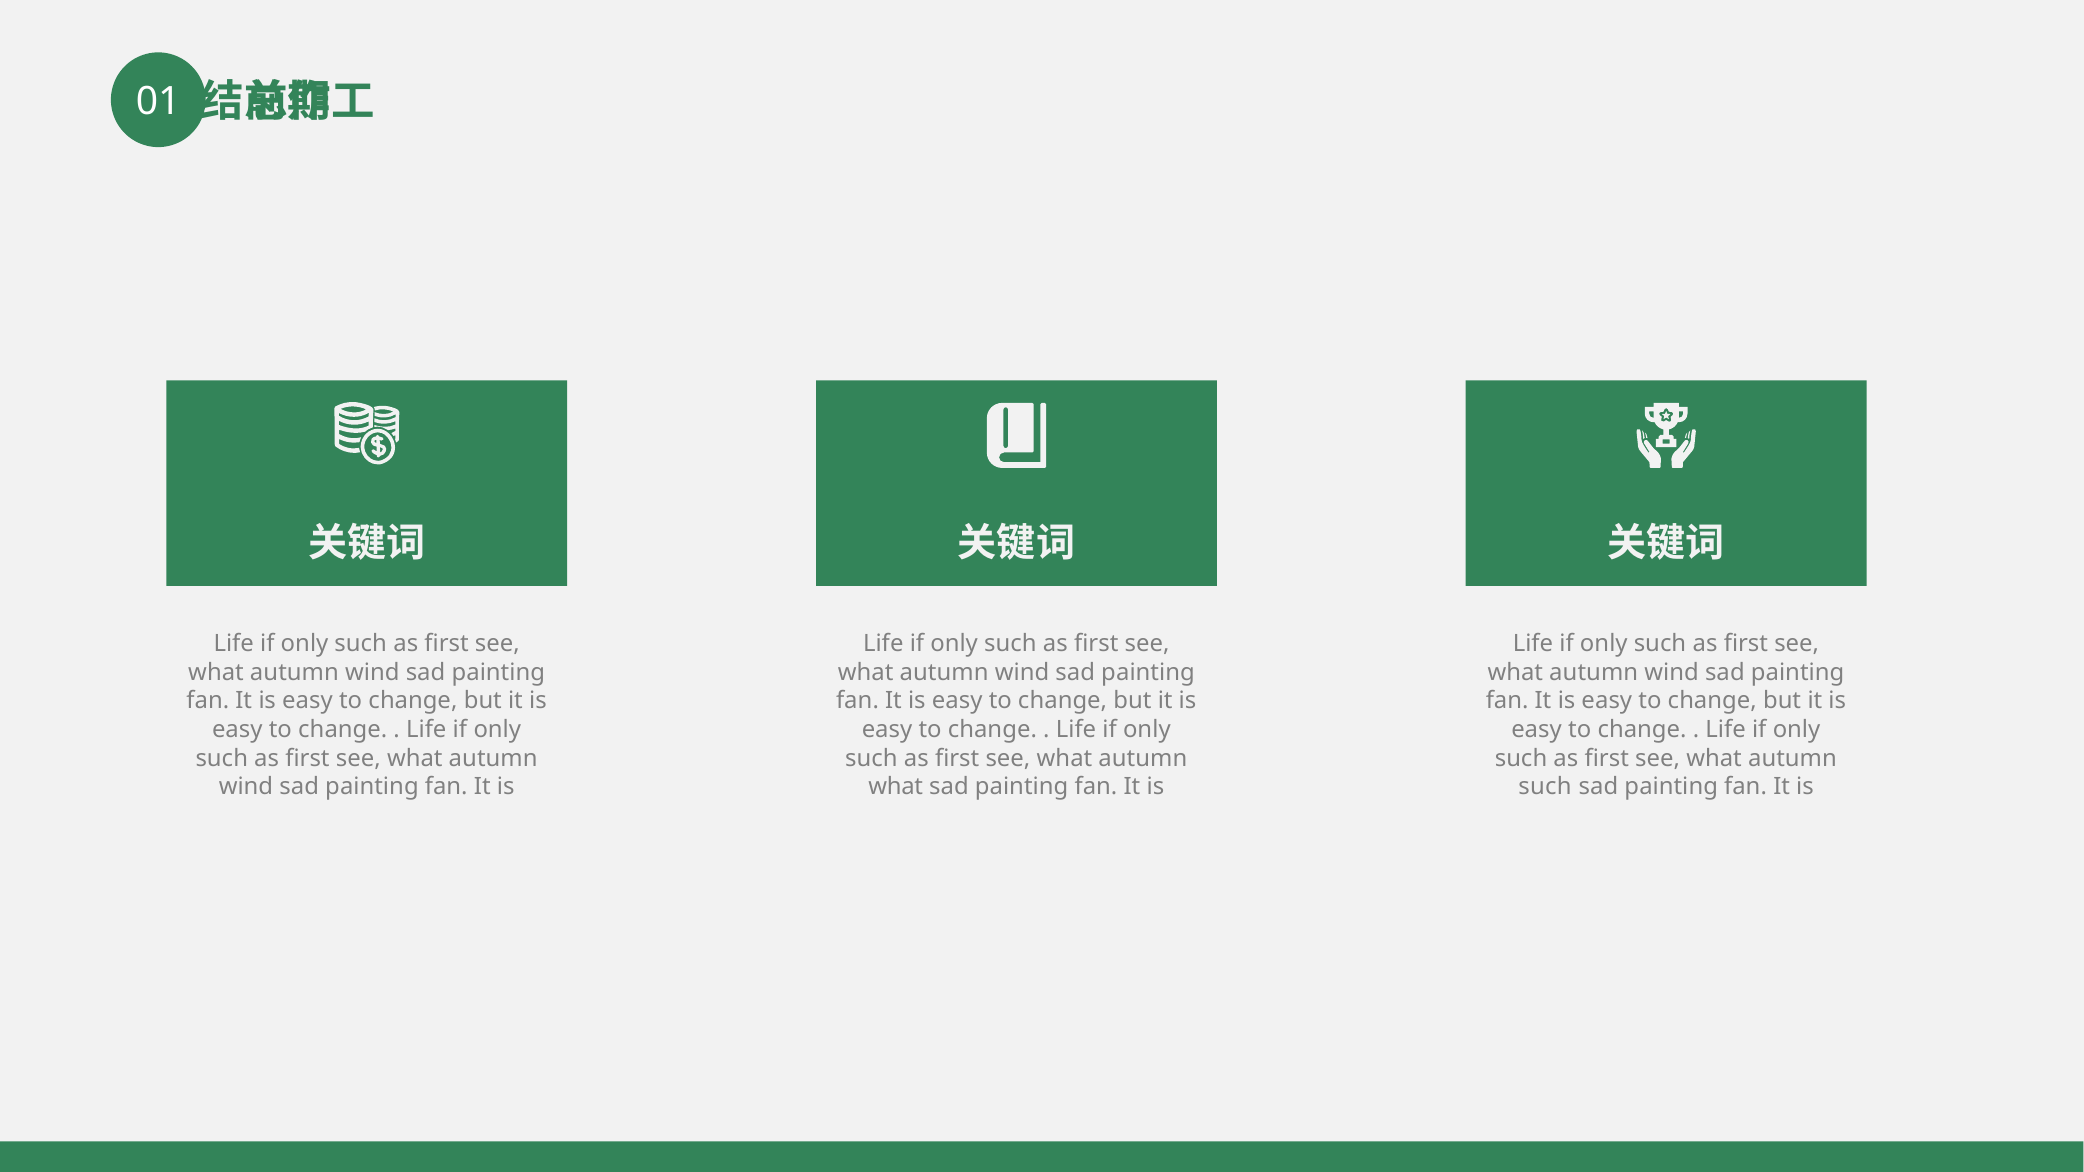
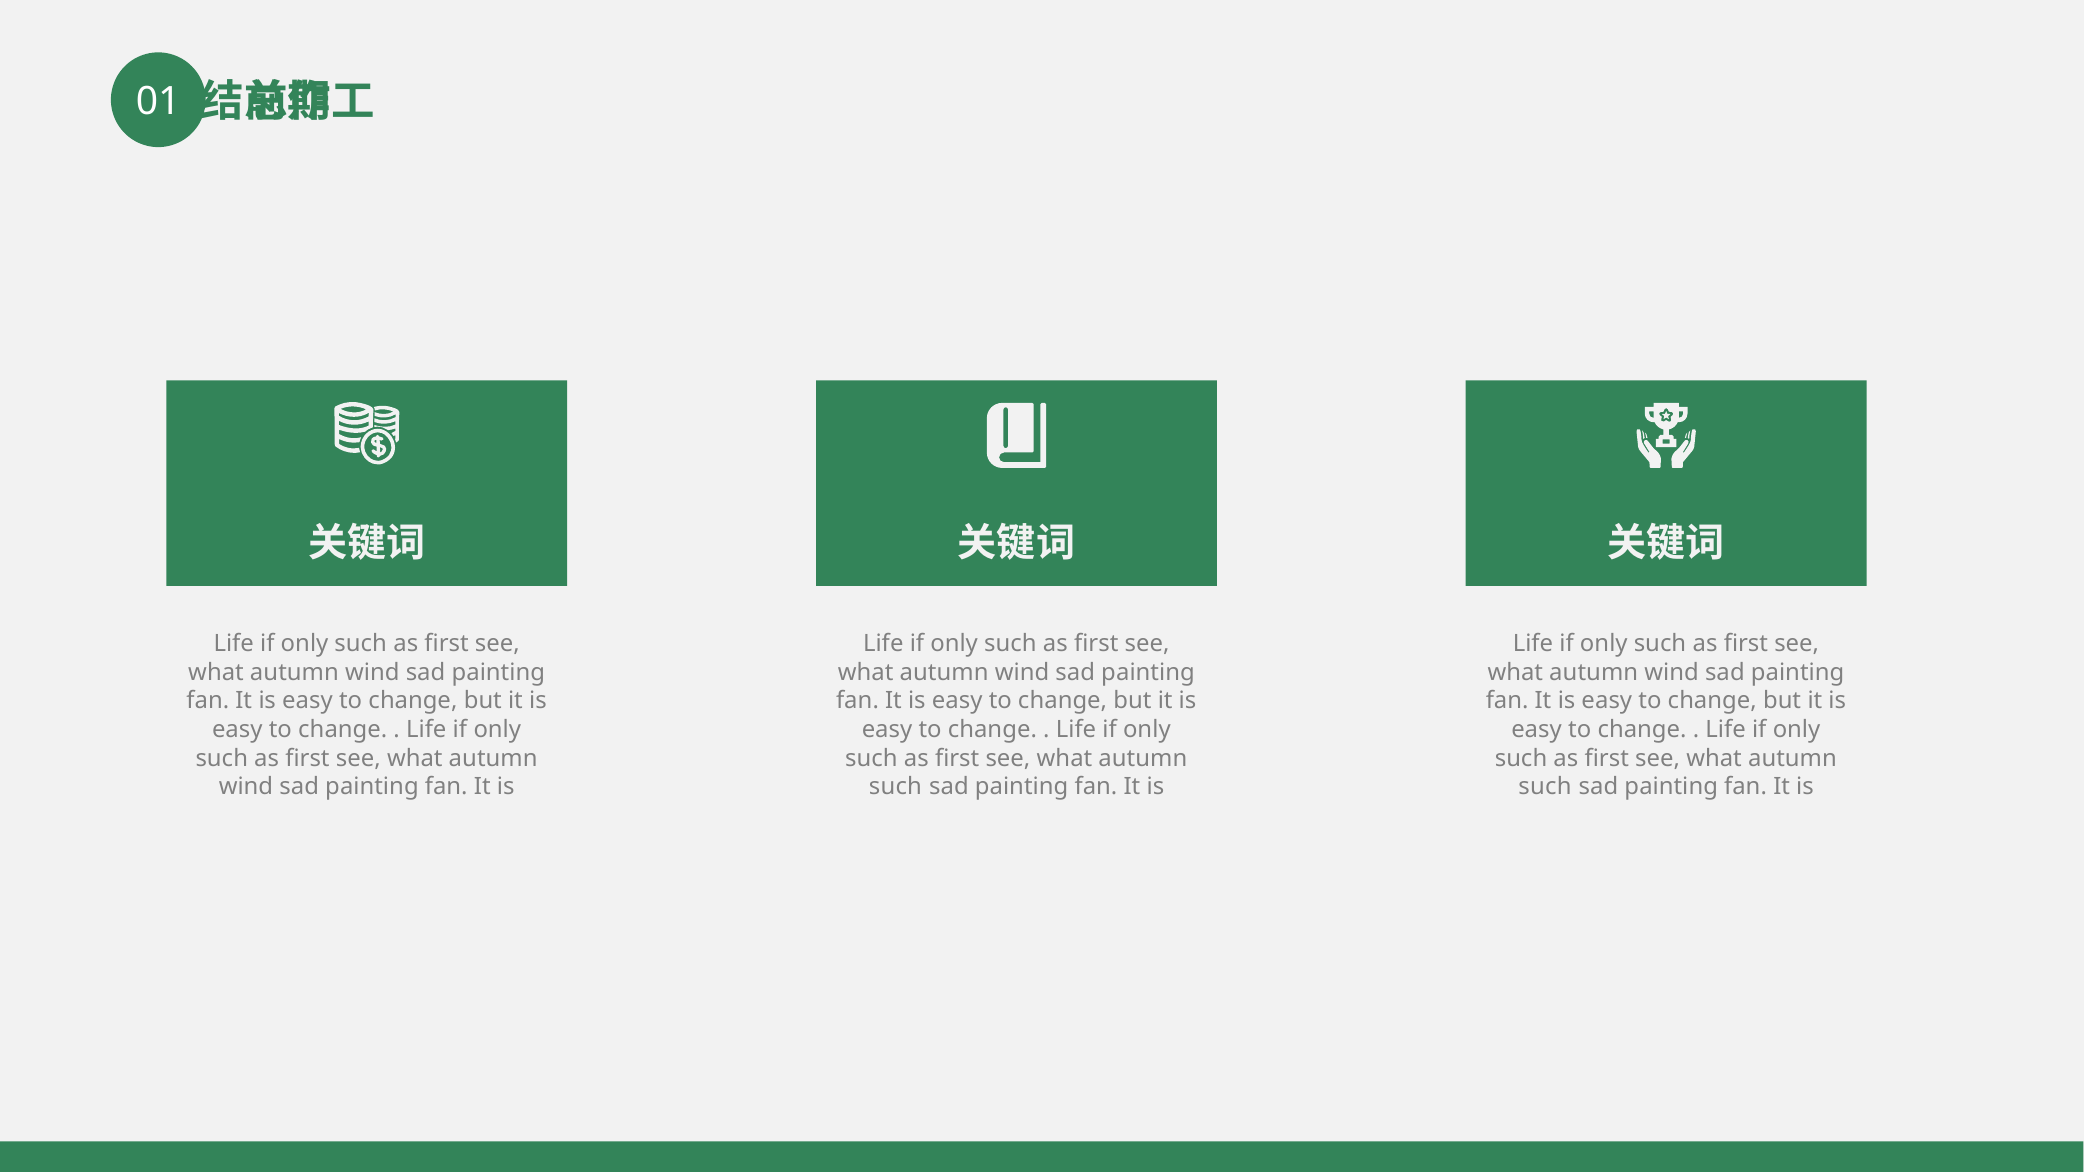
what at (896, 787): what -> such
